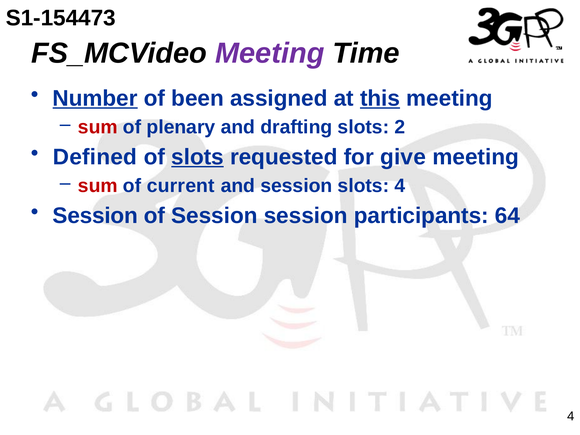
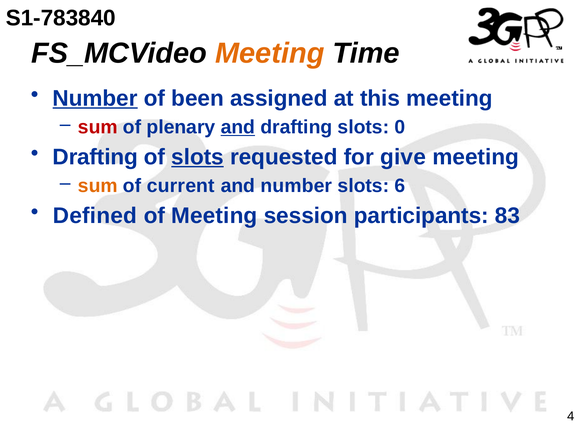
S1-154473: S1-154473 -> S1-783840
Meeting at (270, 53) colour: purple -> orange
this underline: present -> none
and at (238, 127) underline: none -> present
2: 2 -> 0
Defined at (95, 157): Defined -> Drafting
sum at (98, 186) colour: red -> orange
and session: session -> number
slots 4: 4 -> 6
Session at (95, 216): Session -> Defined
of Session: Session -> Meeting
64: 64 -> 83
